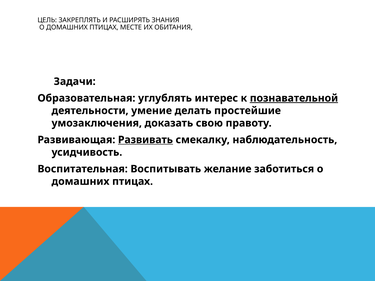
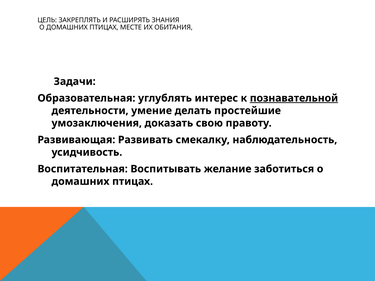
Развивать underline: present -> none
